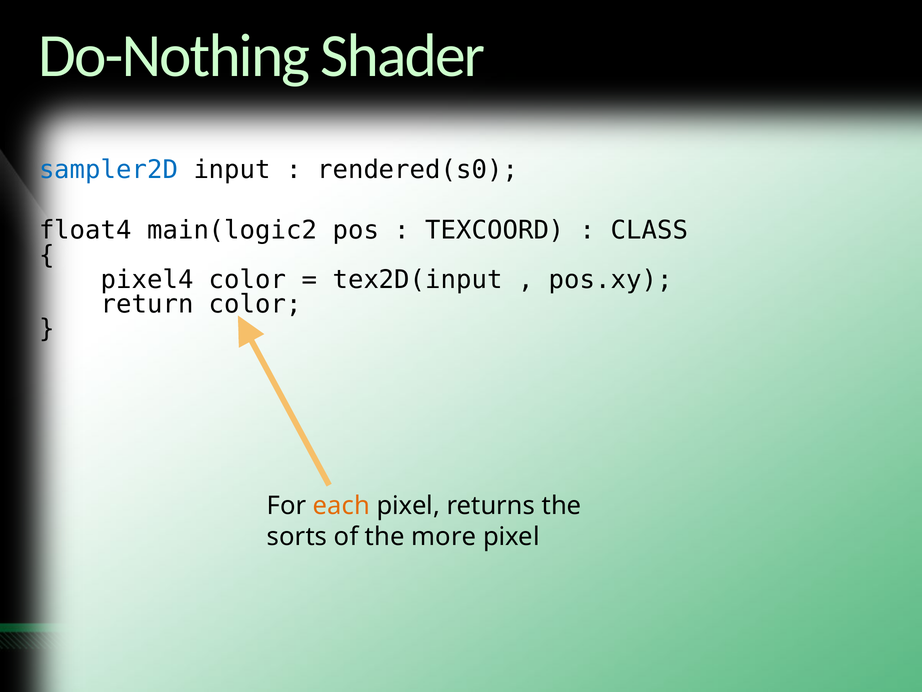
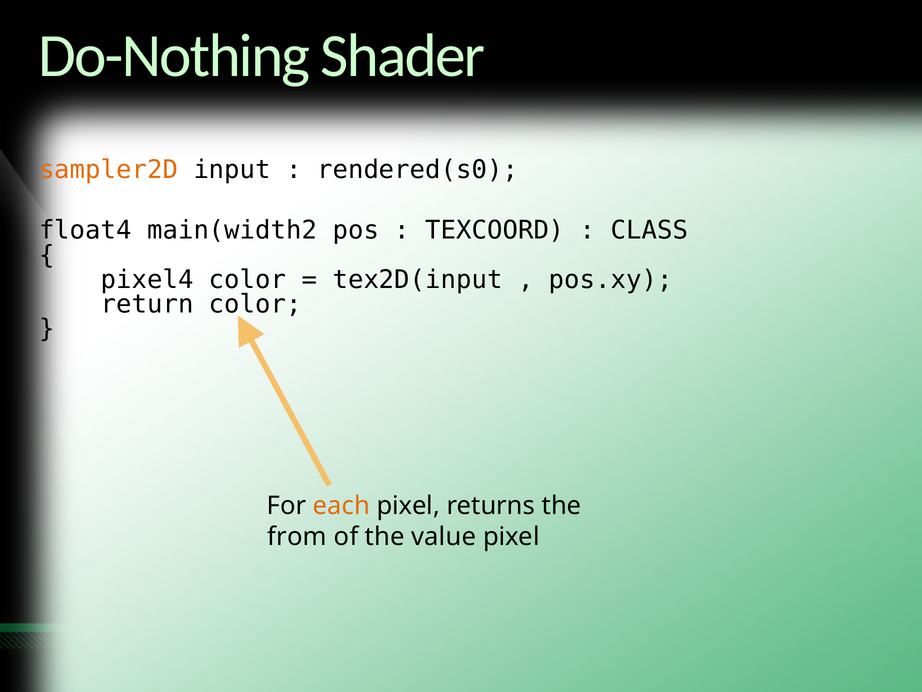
sampler2D colour: blue -> orange
main(logic2: main(logic2 -> main(width2
sorts: sorts -> from
more: more -> value
